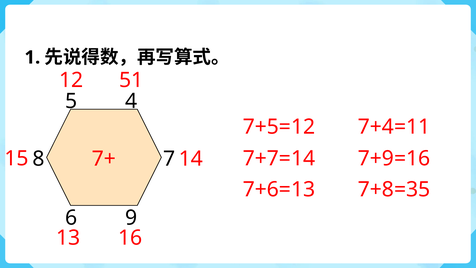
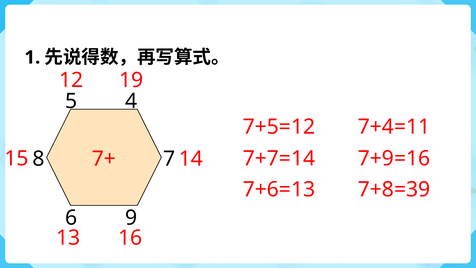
51: 51 -> 19
7+8=35: 7+8=35 -> 7+8=39
